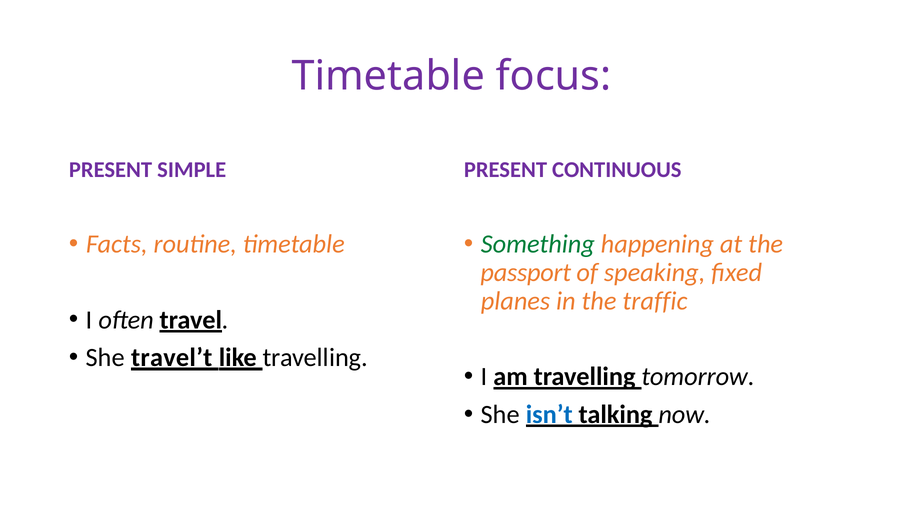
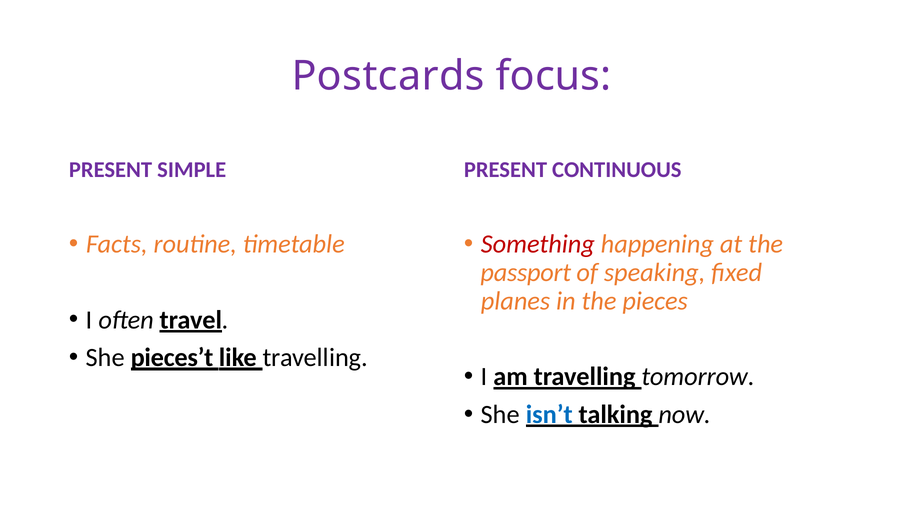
Timetable at (388, 76): Timetable -> Postcards
Something colour: green -> red
traffic: traffic -> pieces
travel’t: travel’t -> pieces’t
